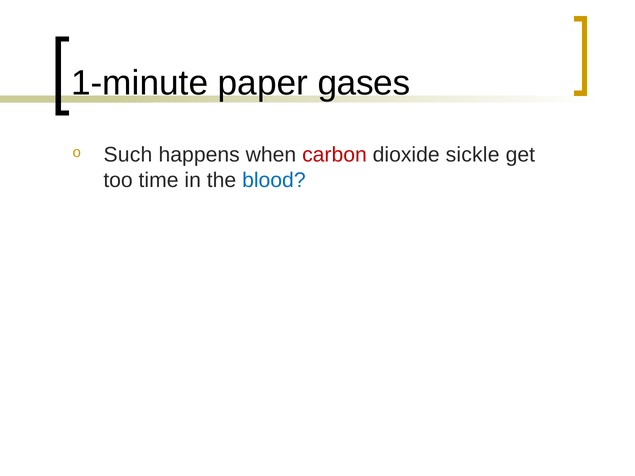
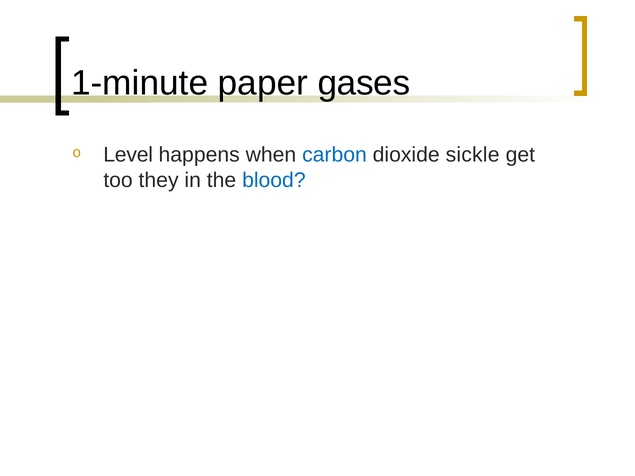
Such: Such -> Level
carbon colour: red -> blue
time: time -> they
